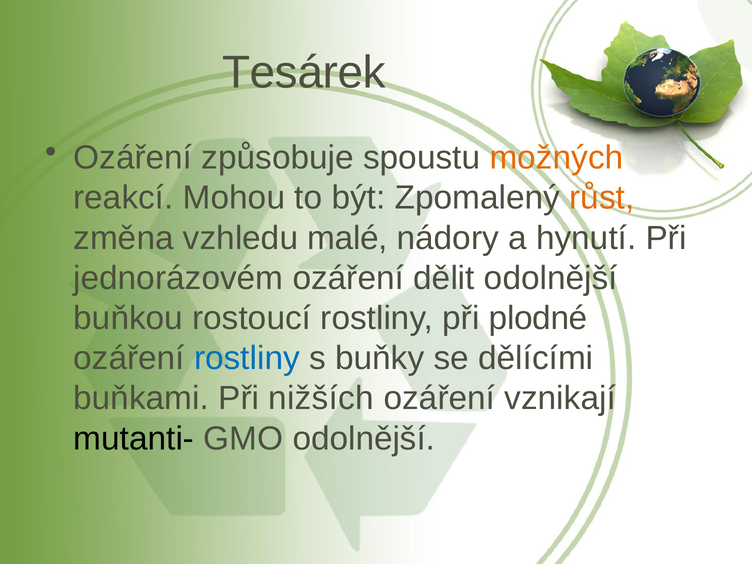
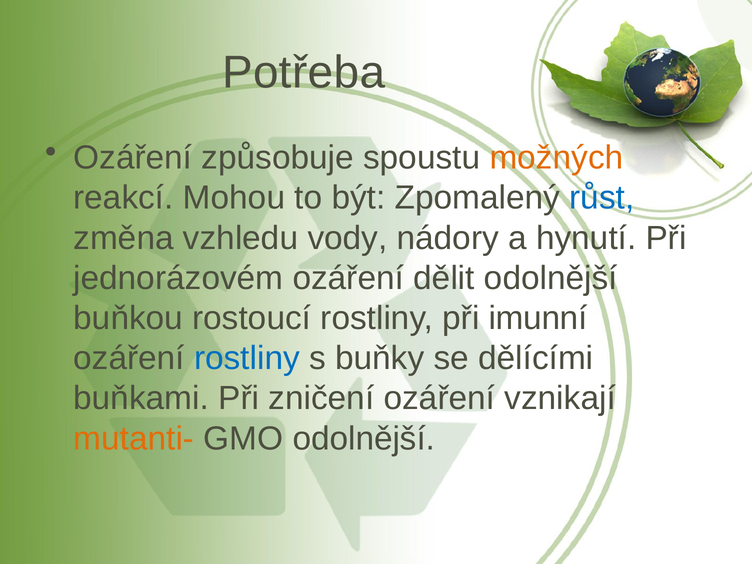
Tesárek: Tesárek -> Potřeba
růst colour: orange -> blue
malé: malé -> vody
plodné: plodné -> imunní
nižších: nižších -> zničení
mutanti- colour: black -> orange
